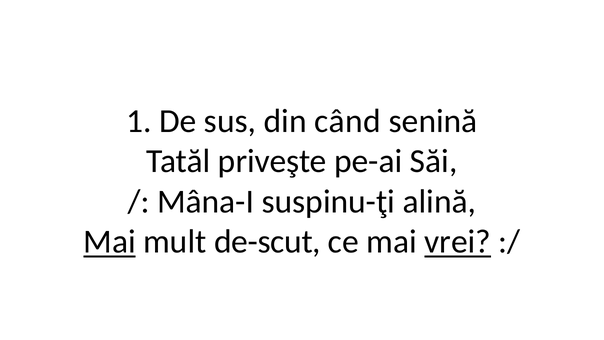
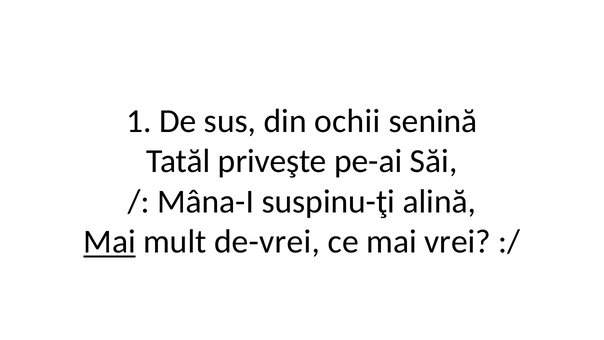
când: când -> ochii
de-scut: de-scut -> de-vrei
vrei underline: present -> none
